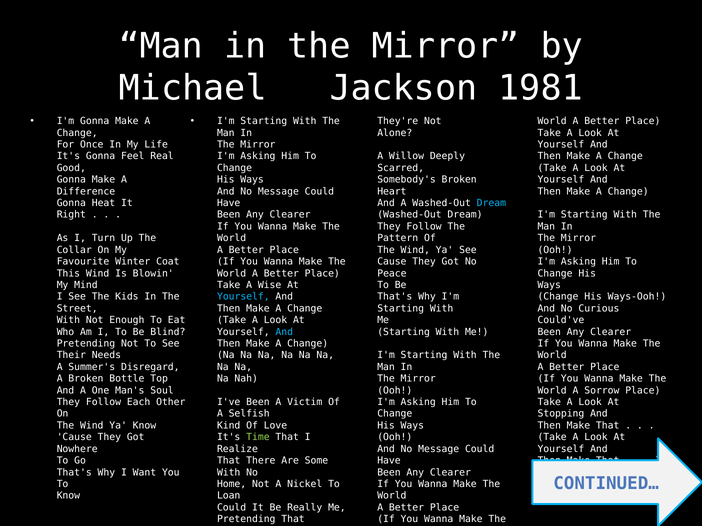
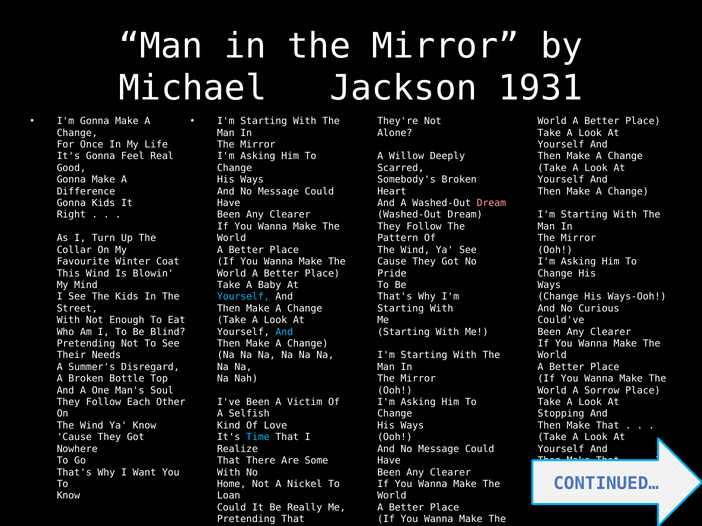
1981: 1981 -> 1931
Gonna Heat: Heat -> Kids
Dream at (491, 203) colour: light blue -> pink
Peace: Peace -> Pride
Wise: Wise -> Baby
Time colour: light green -> light blue
